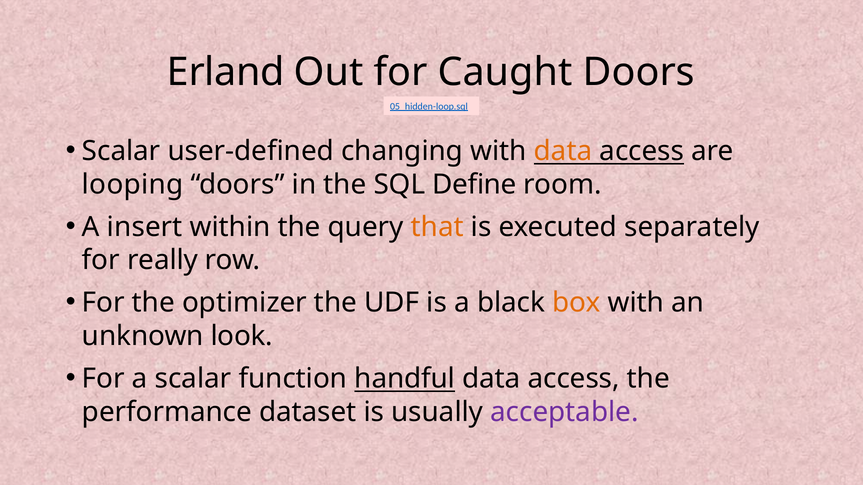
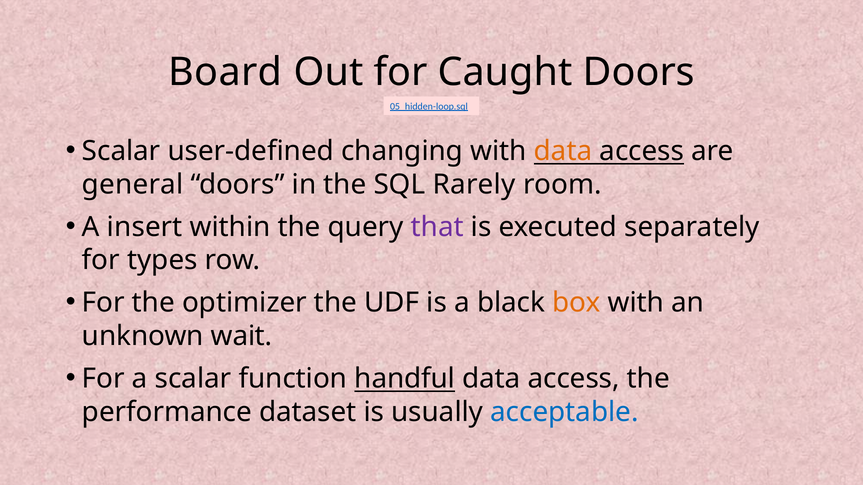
Erland: Erland -> Board
looping: looping -> general
Define: Define -> Rarely
that colour: orange -> purple
really: really -> types
look: look -> wait
acceptable colour: purple -> blue
